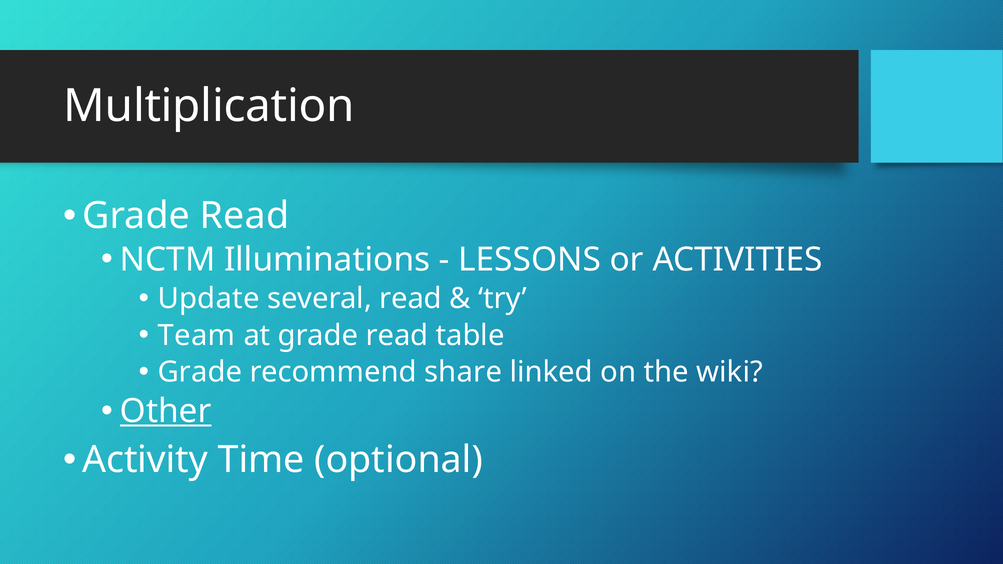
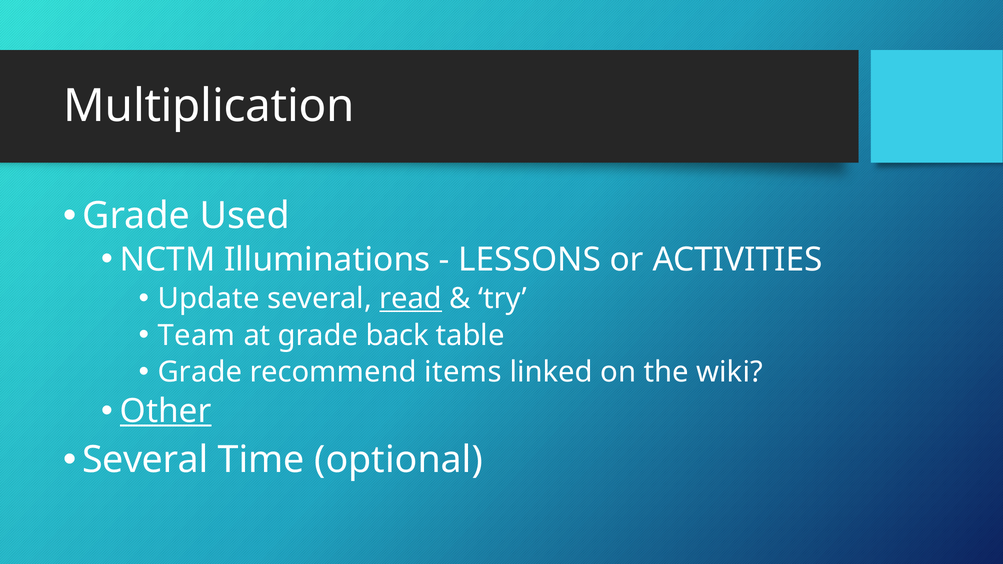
Read at (245, 216): Read -> Used
read at (411, 299) underline: none -> present
at grade read: read -> back
share: share -> items
Activity at (145, 460): Activity -> Several
